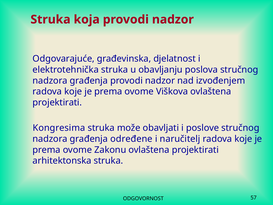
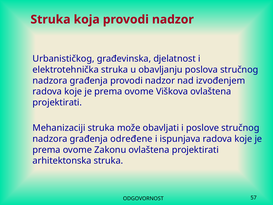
Odgovarajuće: Odgovarajuće -> Urbanističkog
Kongresima: Kongresima -> Mehanizaciji
naručitelj: naručitelj -> ispunjava
